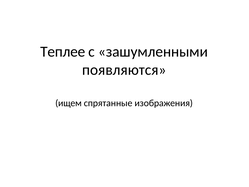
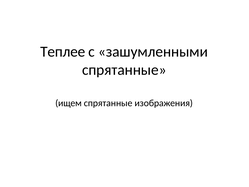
появляются at (124, 70): появляются -> спрятанные
